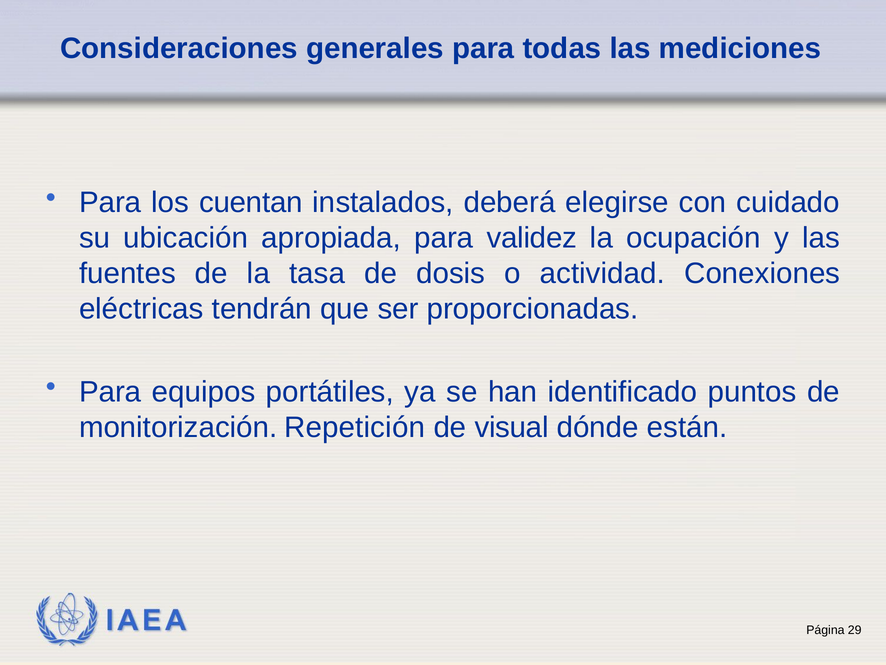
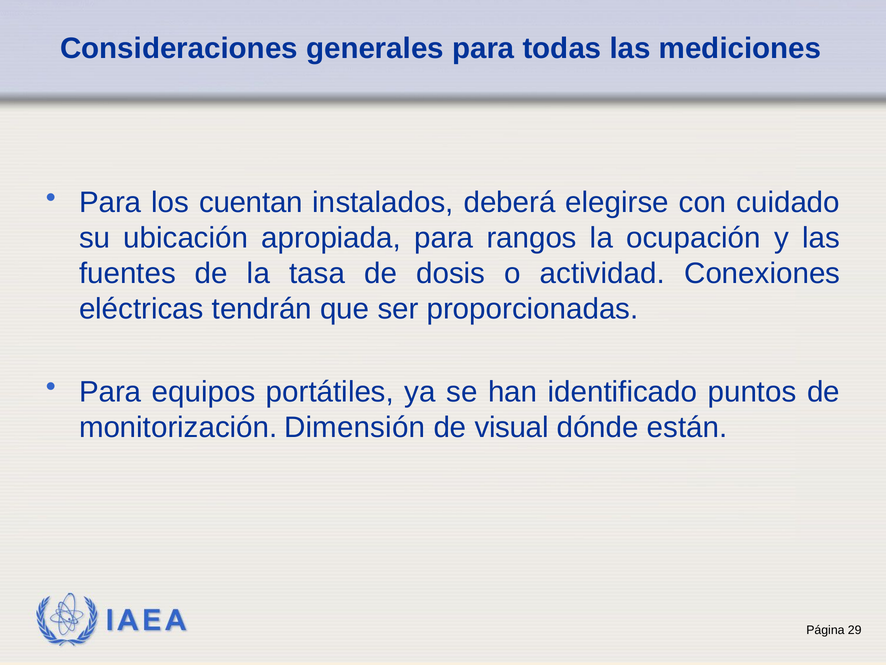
validez: validez -> rangos
Repetición: Repetición -> Dimensión
